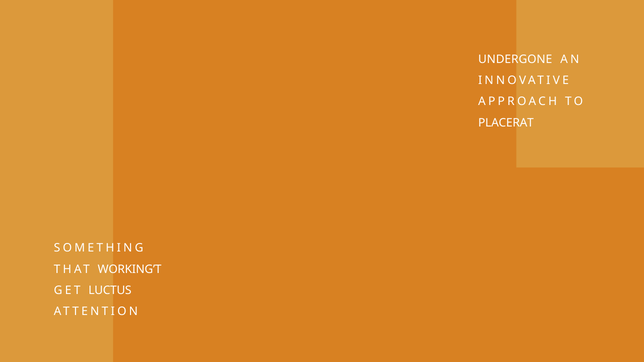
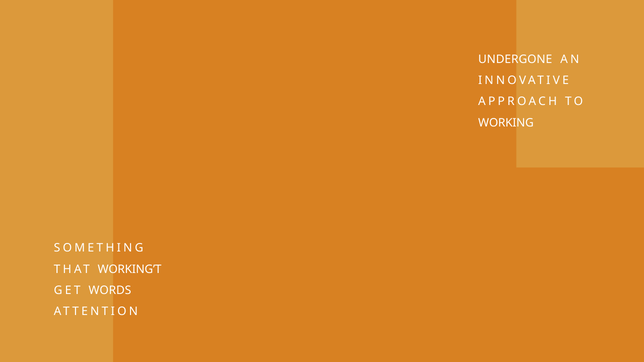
PLACERAT: PLACERAT -> WORKING
LUCTUS: LUCTUS -> WORDS
